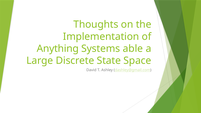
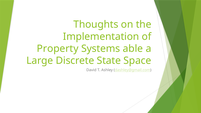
Anything: Anything -> Property
